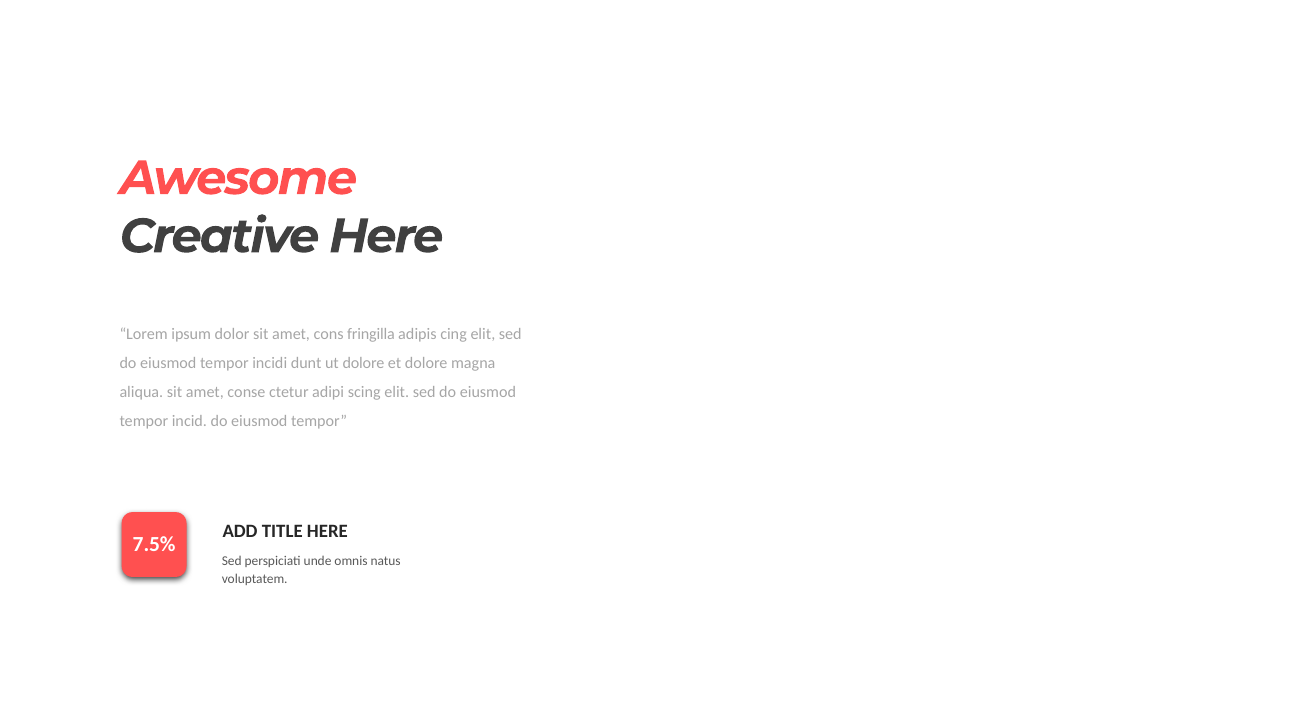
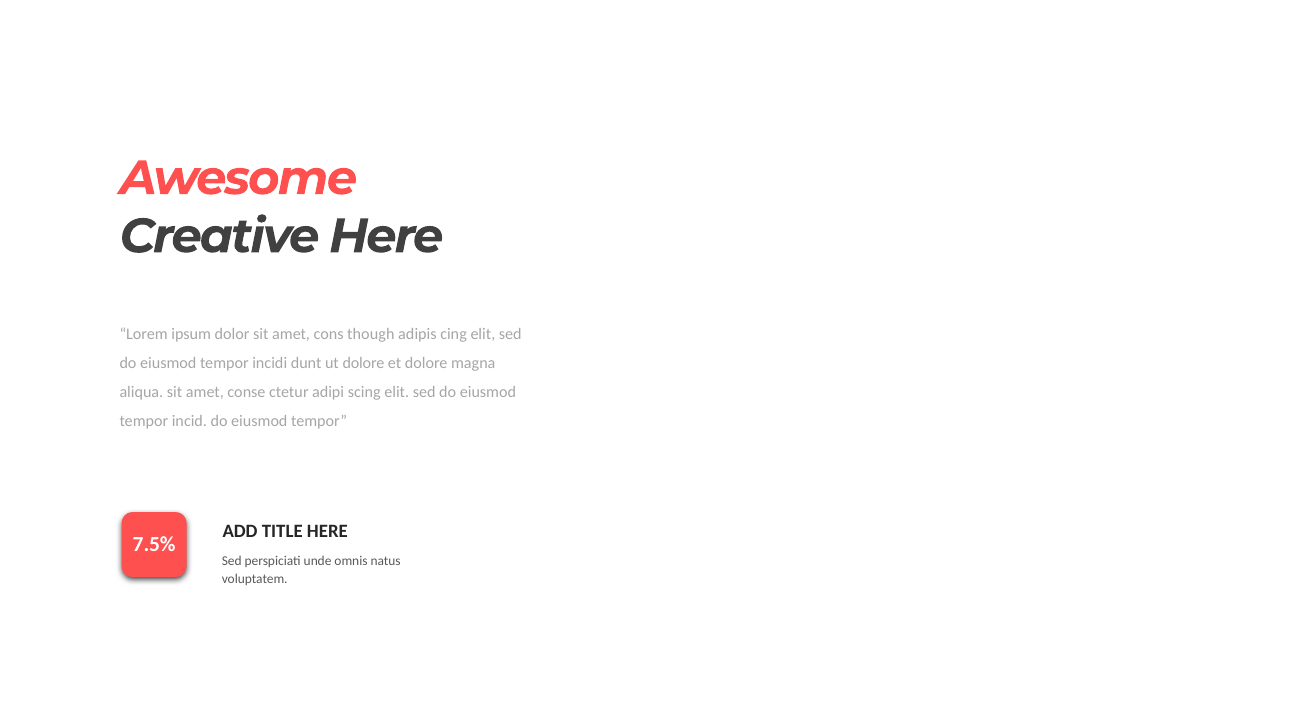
fringilla: fringilla -> though
